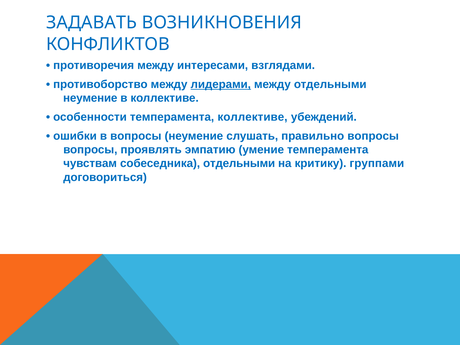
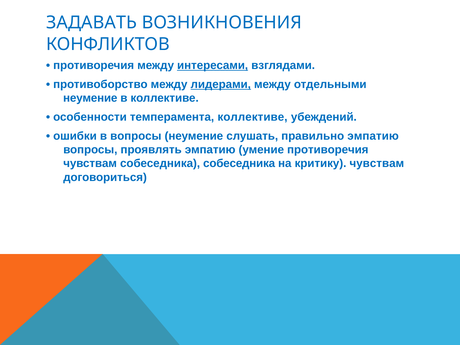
интересами underline: none -> present
правильно вопросы: вопросы -> эмпатию
умение темперамента: темперамента -> противоречия
собеседника отдельными: отдельными -> собеседника
критику группами: группами -> чувствам
